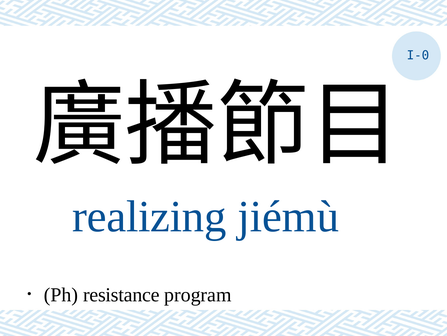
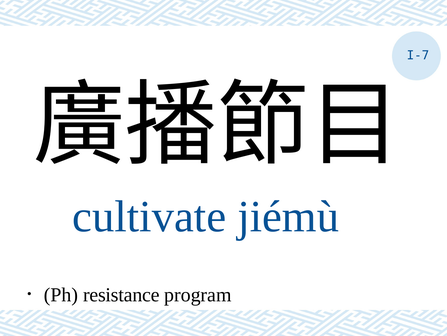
I-0: I-0 -> I-7
realizing: realizing -> cultivate
